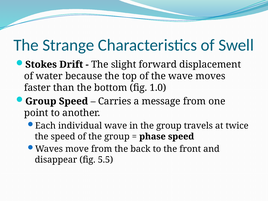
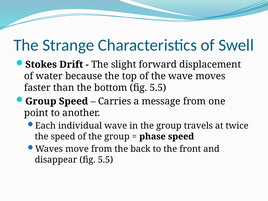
bottom fig 1.0: 1.0 -> 5.5
